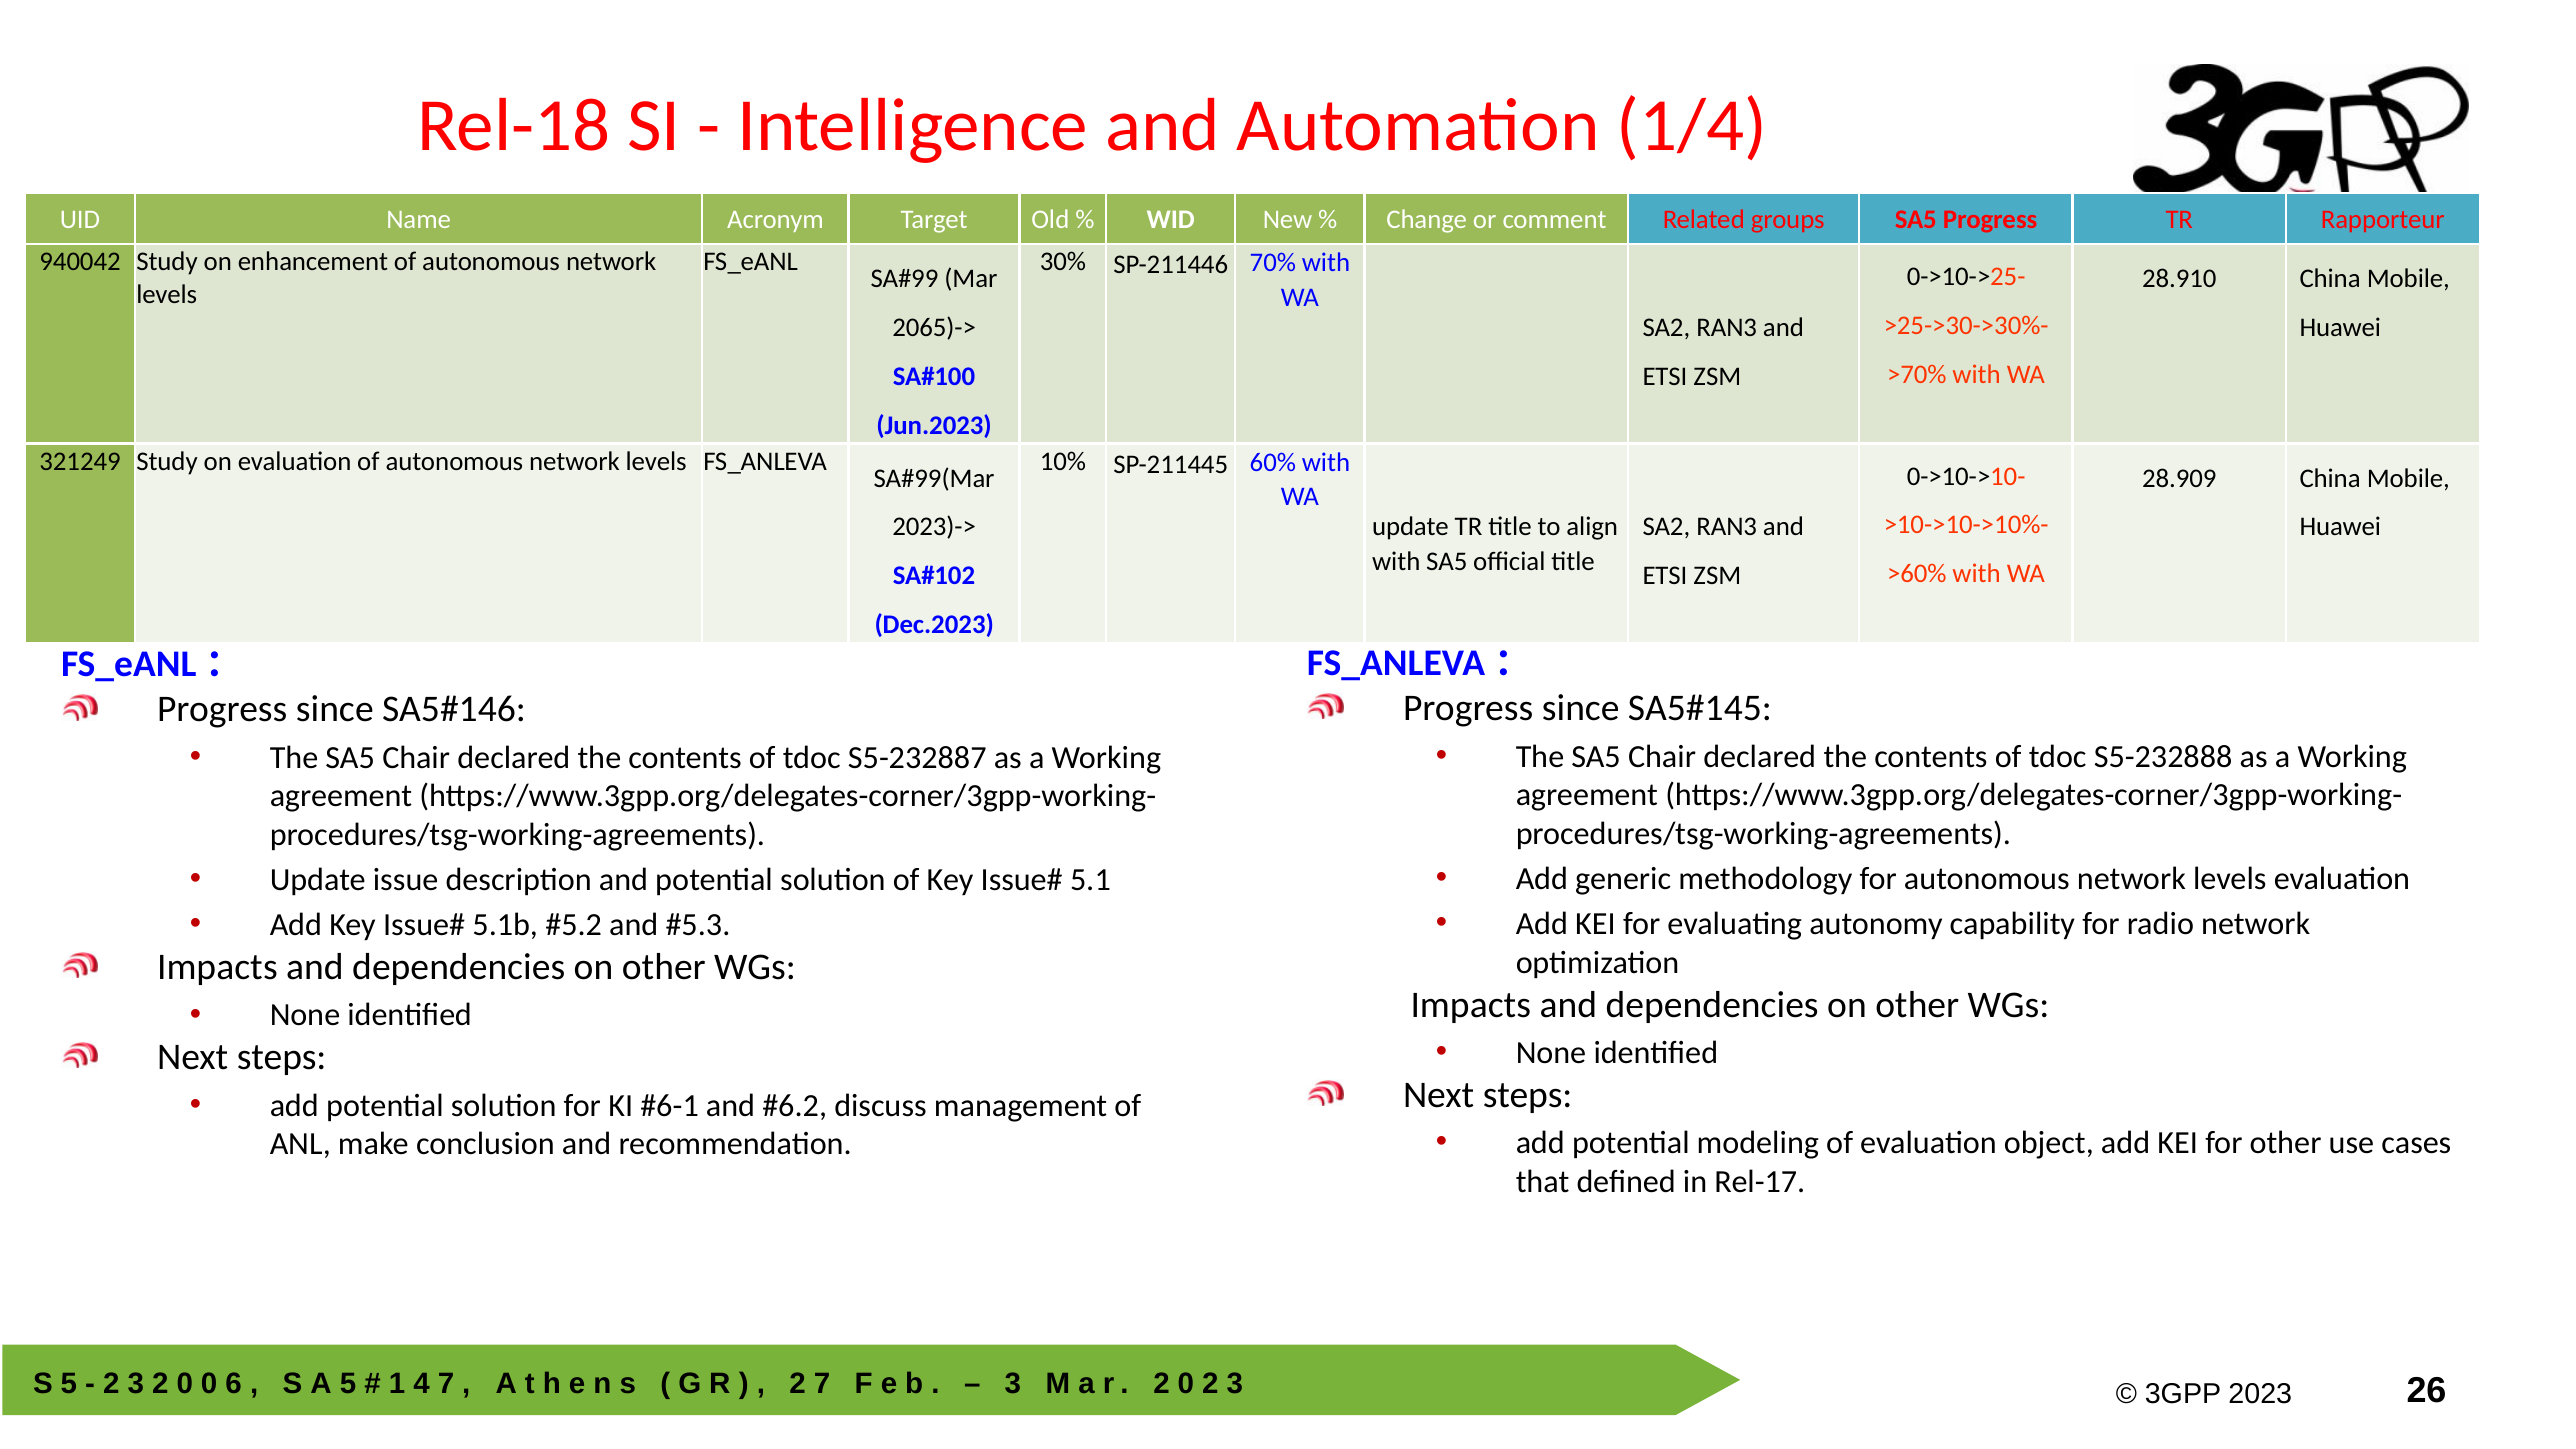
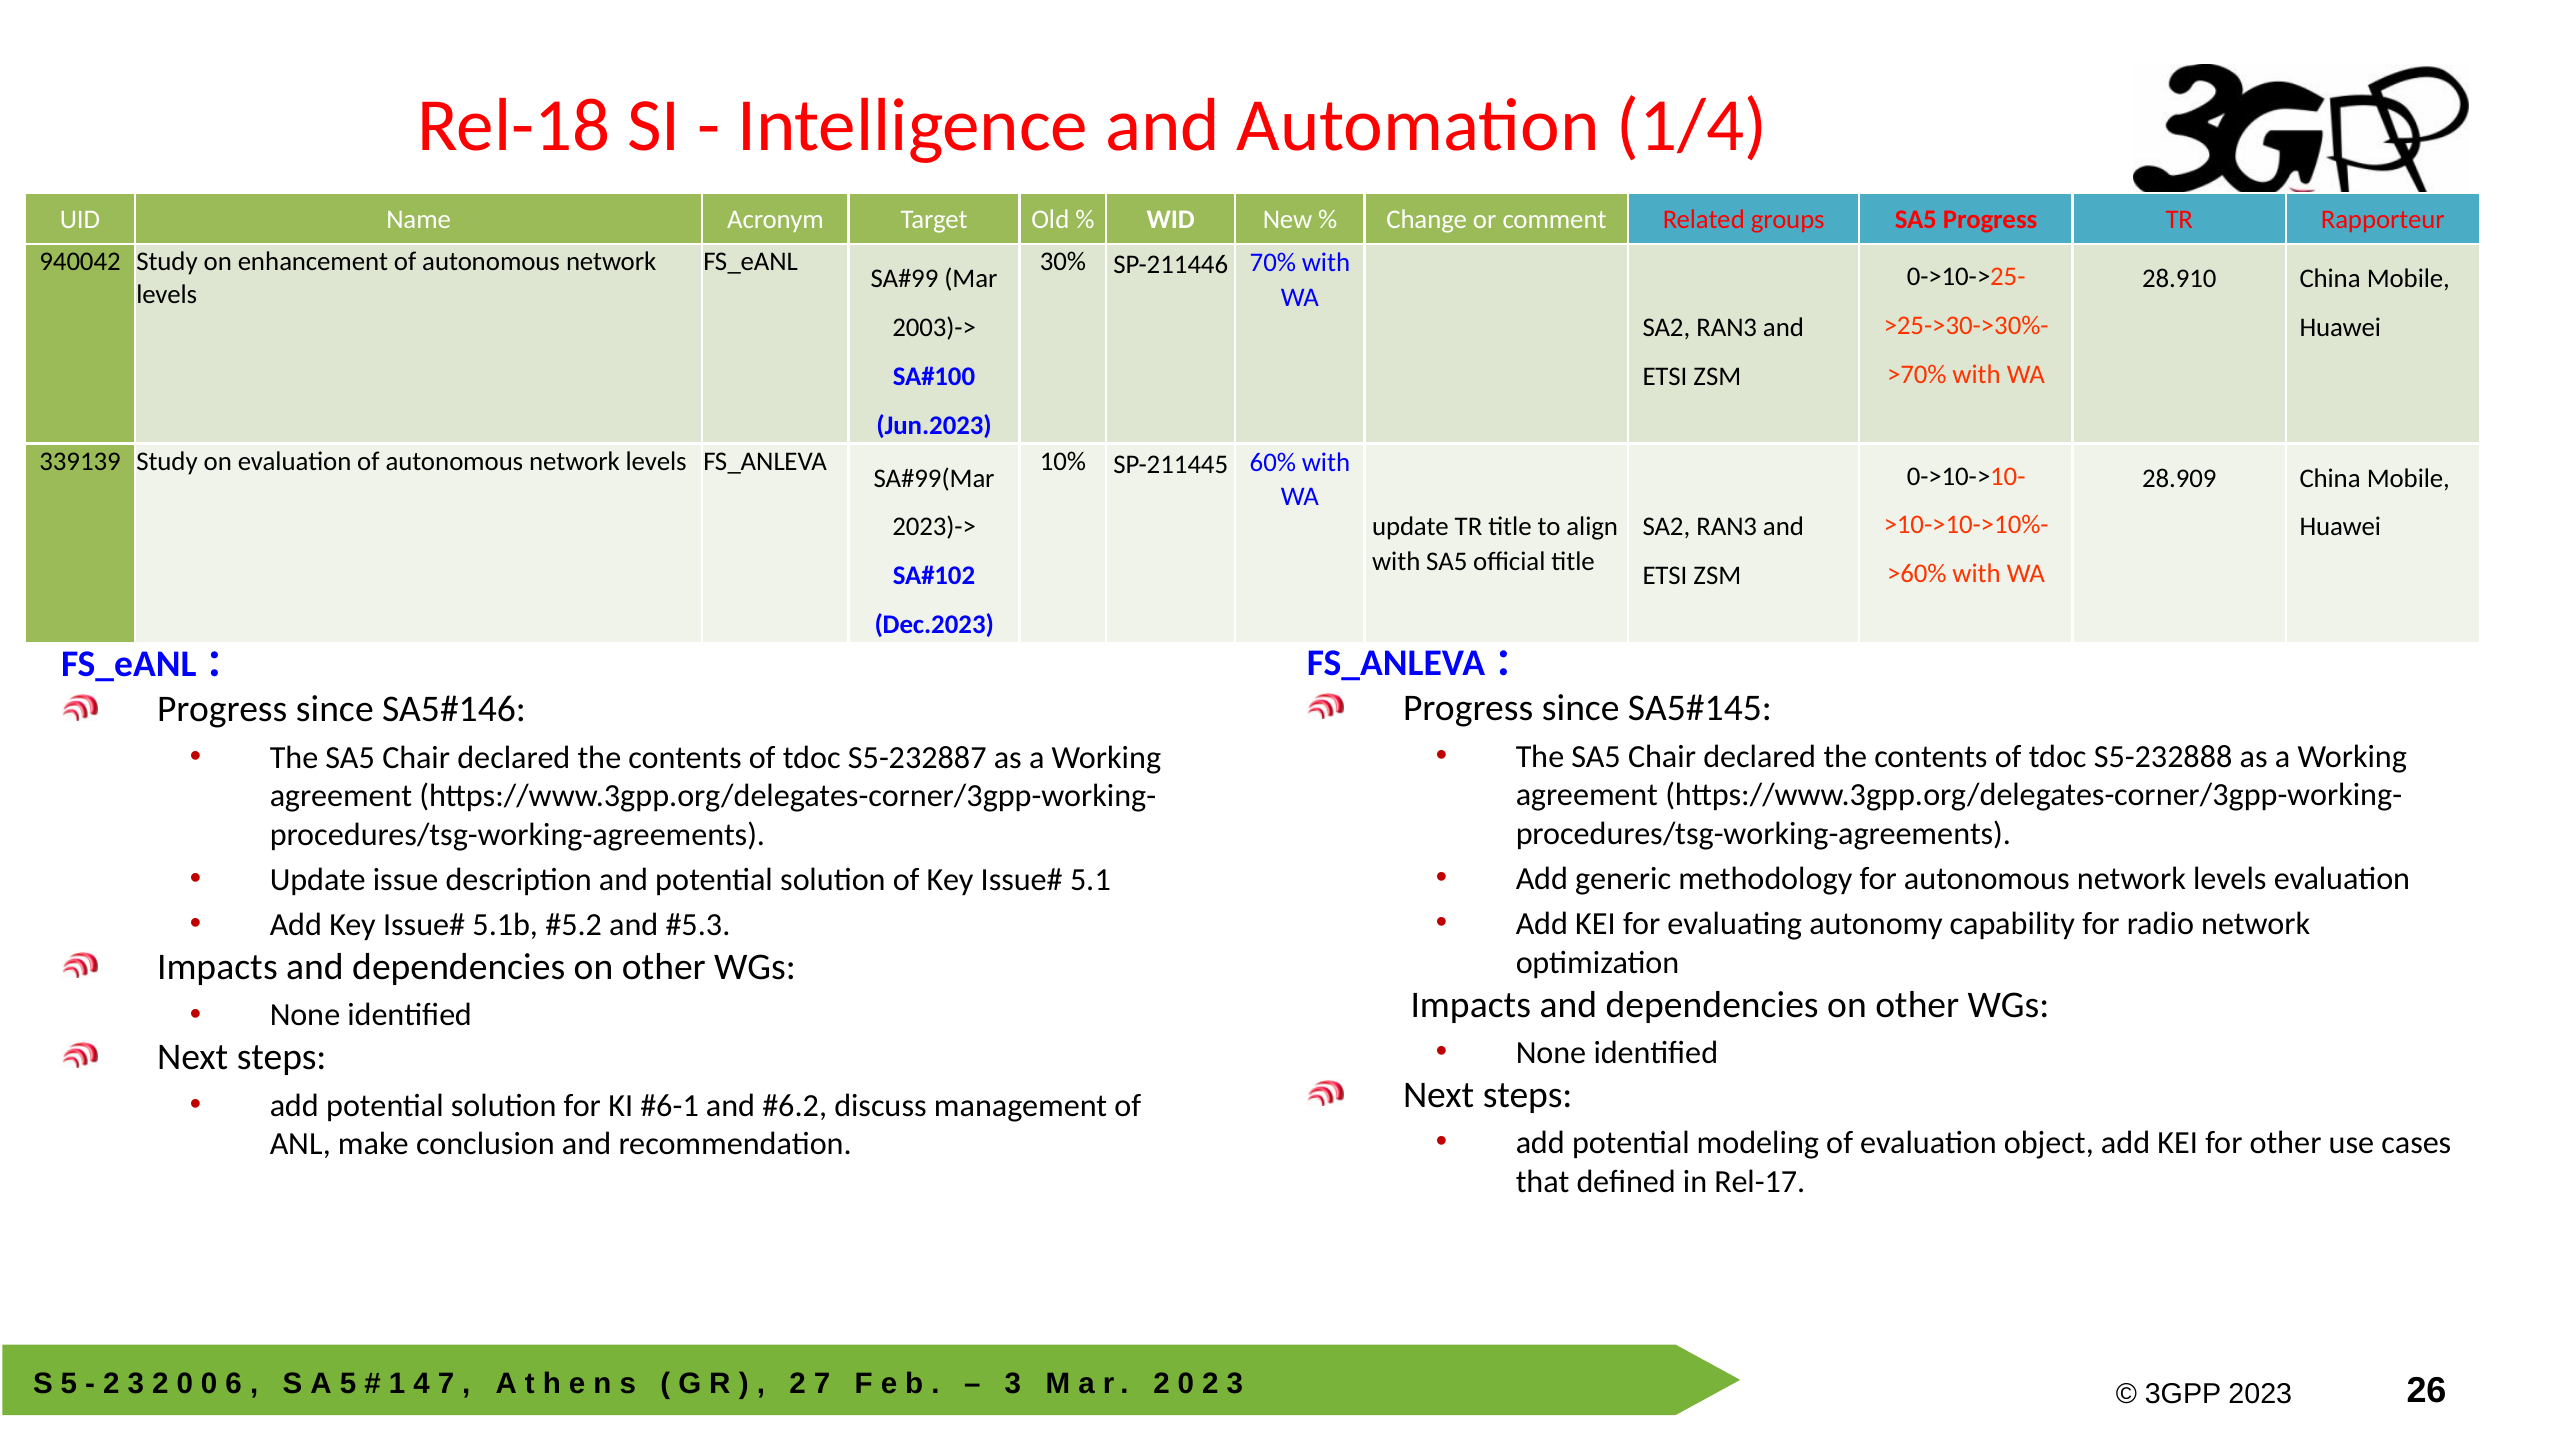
2065)->: 2065)-> -> 2003)->
321249: 321249 -> 339139
